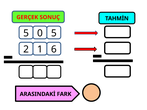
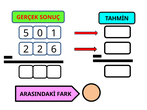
0 5: 5 -> 1
2 1: 1 -> 2
